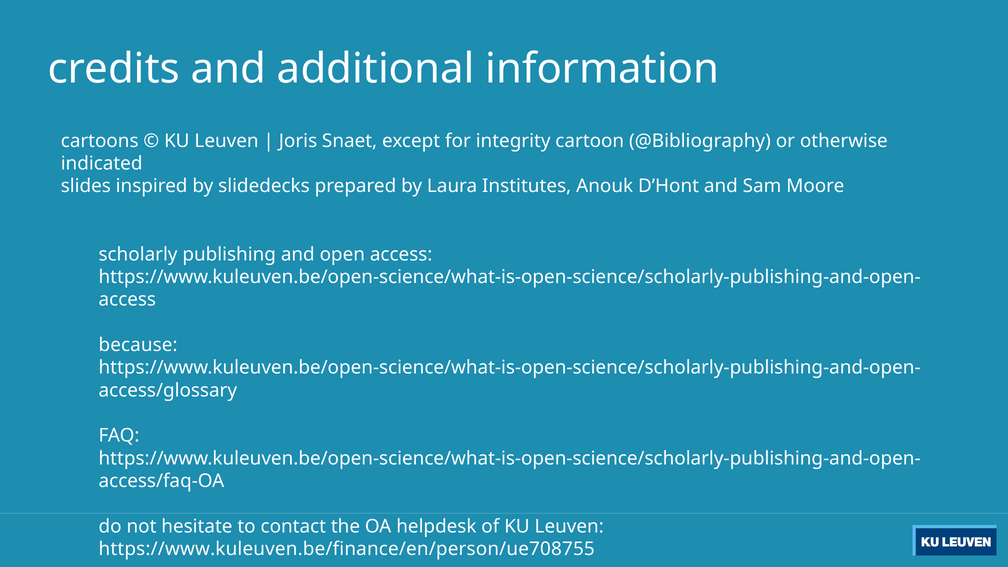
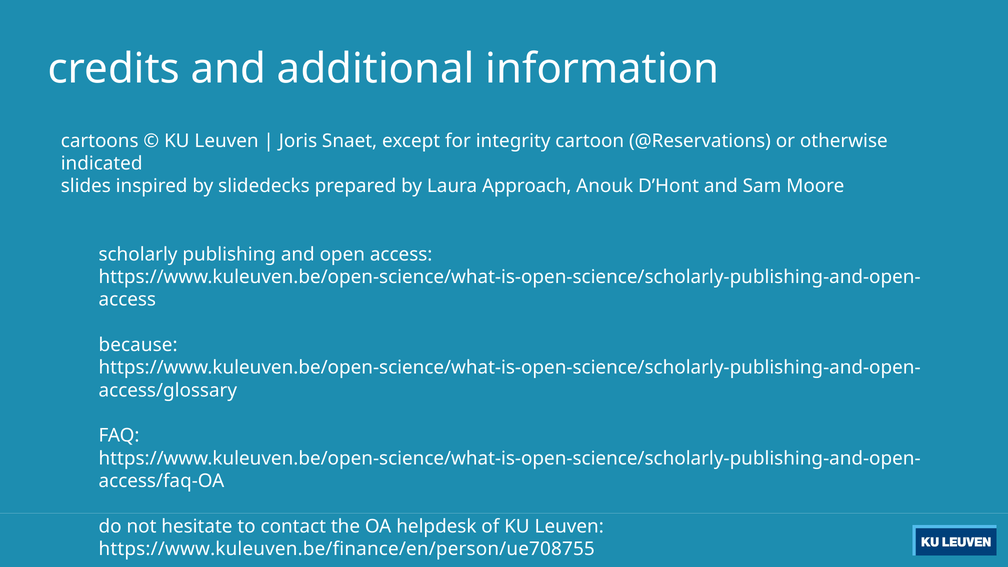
@Bibliography: @Bibliography -> @Reservations
Institutes: Institutes -> Approach
